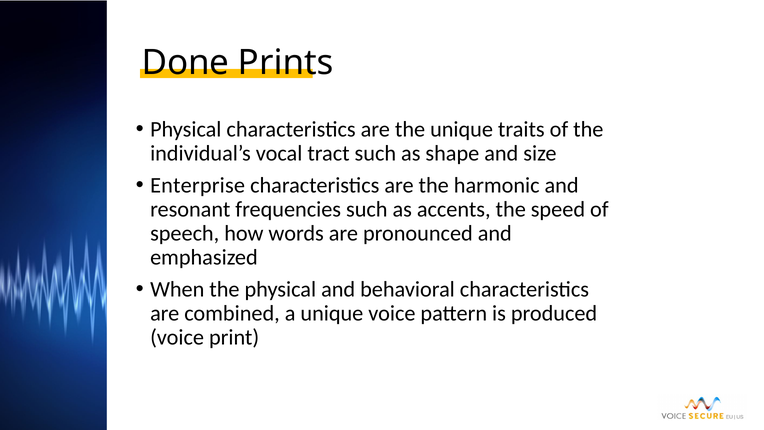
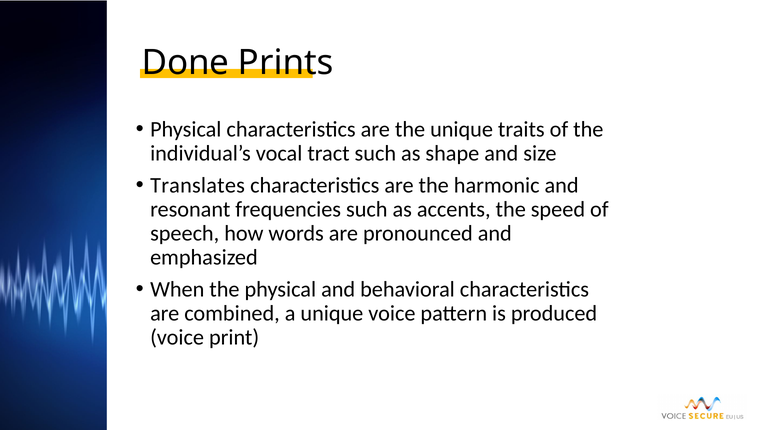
Enterprise: Enterprise -> Translates
